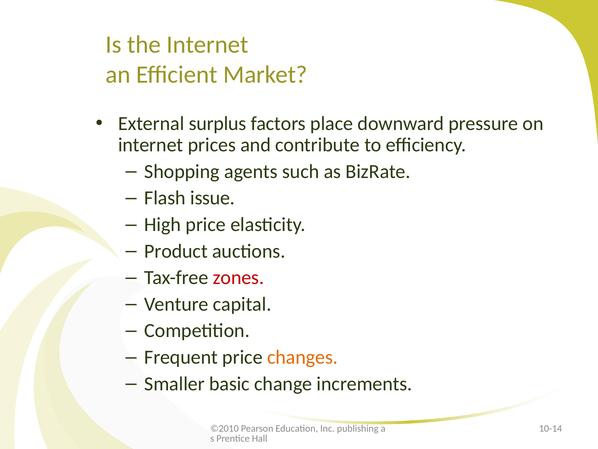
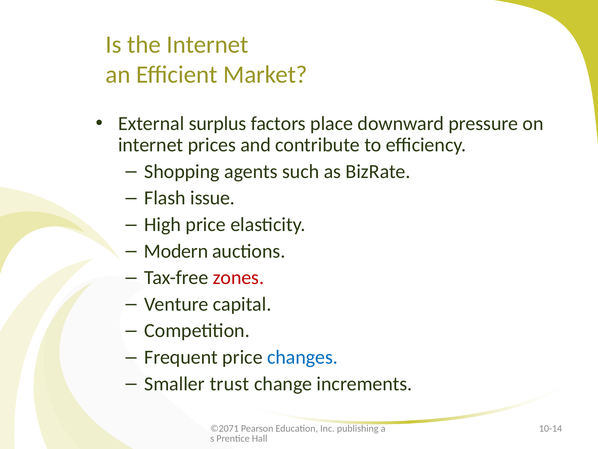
Product: Product -> Modern
changes colour: orange -> blue
basic: basic -> trust
©2010: ©2010 -> ©2071
